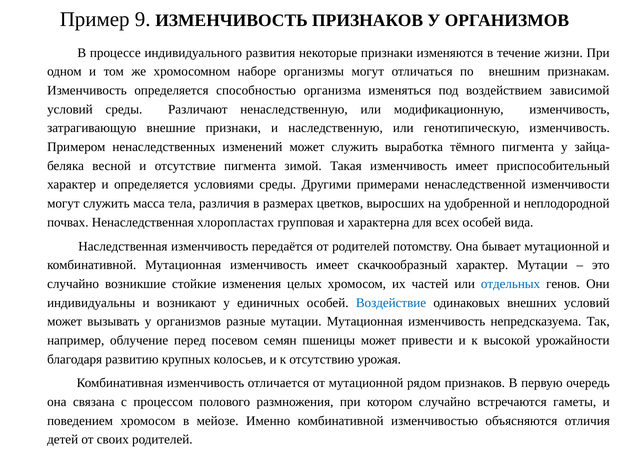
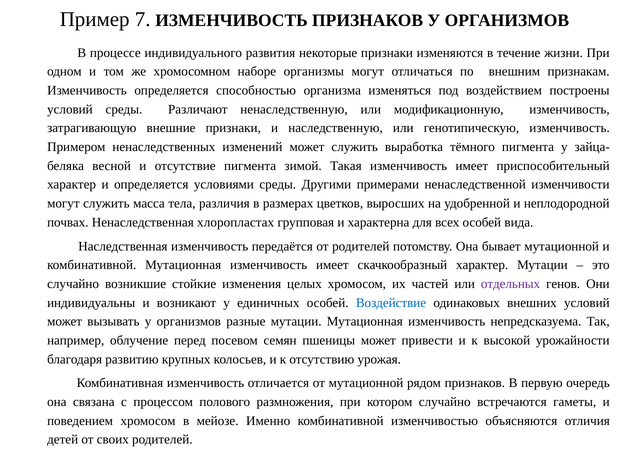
9: 9 -> 7
зависимой: зависимой -> построены
отдельных colour: blue -> purple
